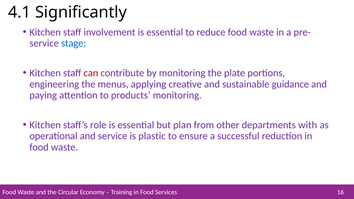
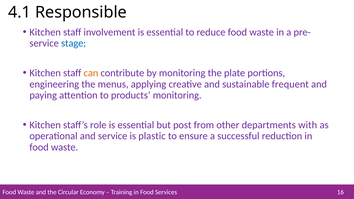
Significantly: Significantly -> Responsible
can colour: red -> orange
guidance: guidance -> frequent
plan: plan -> post
